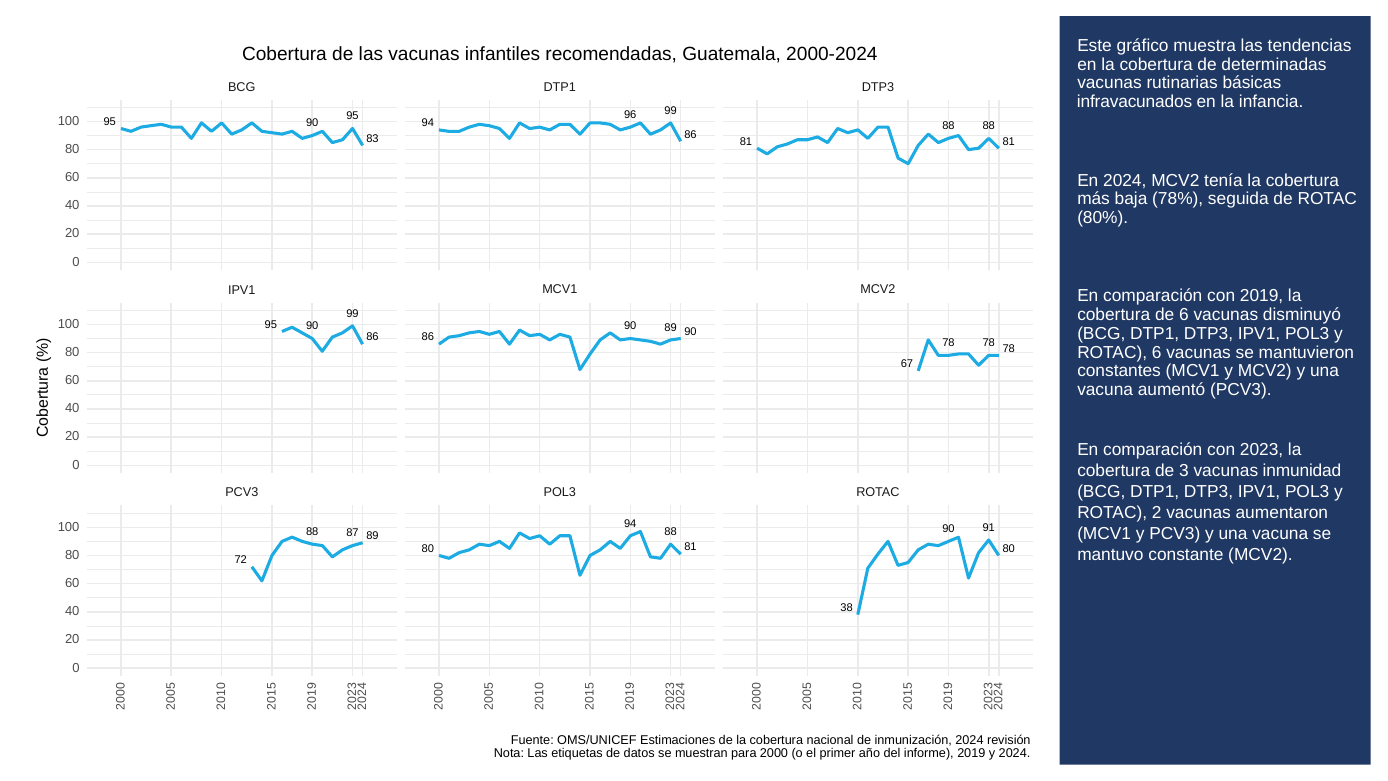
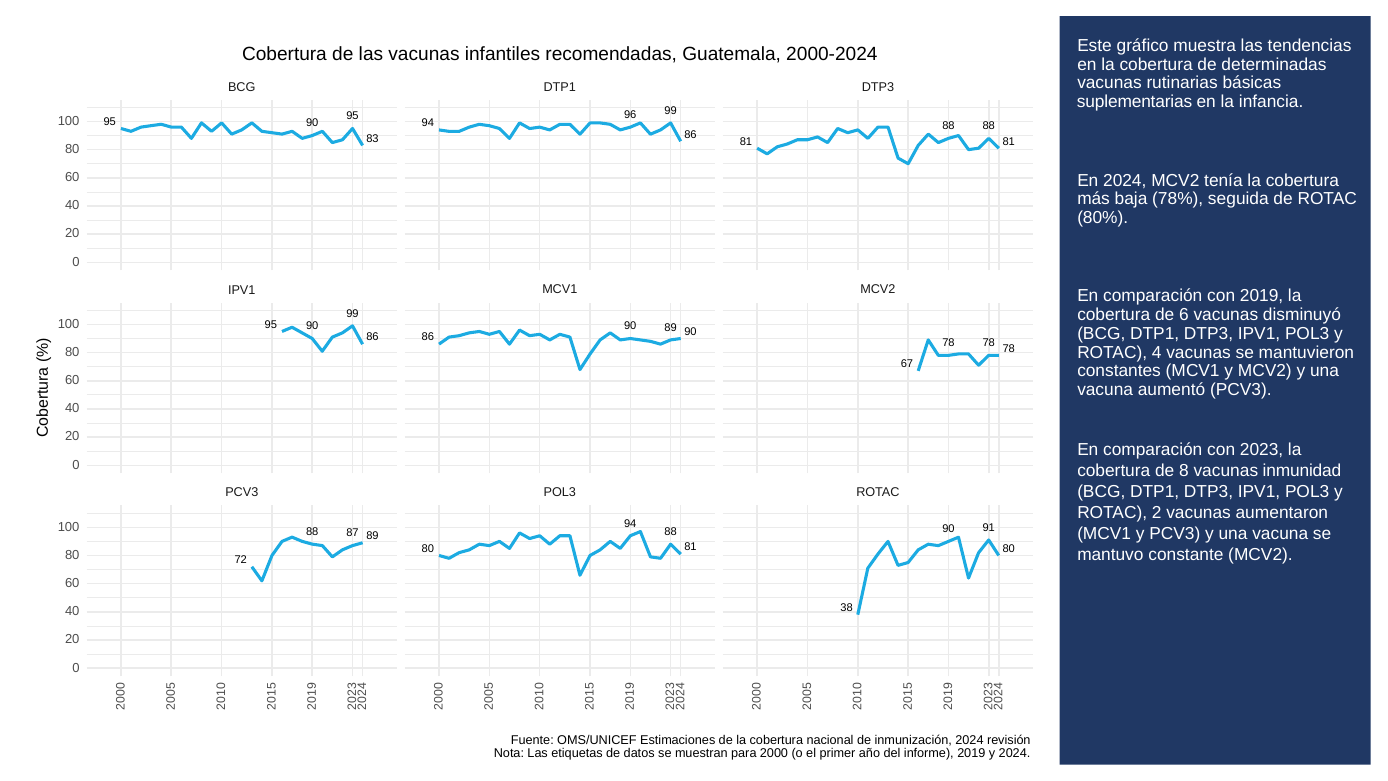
infravacunados: infravacunados -> suplementarias
ROTAC 6: 6 -> 4
de 3: 3 -> 8
